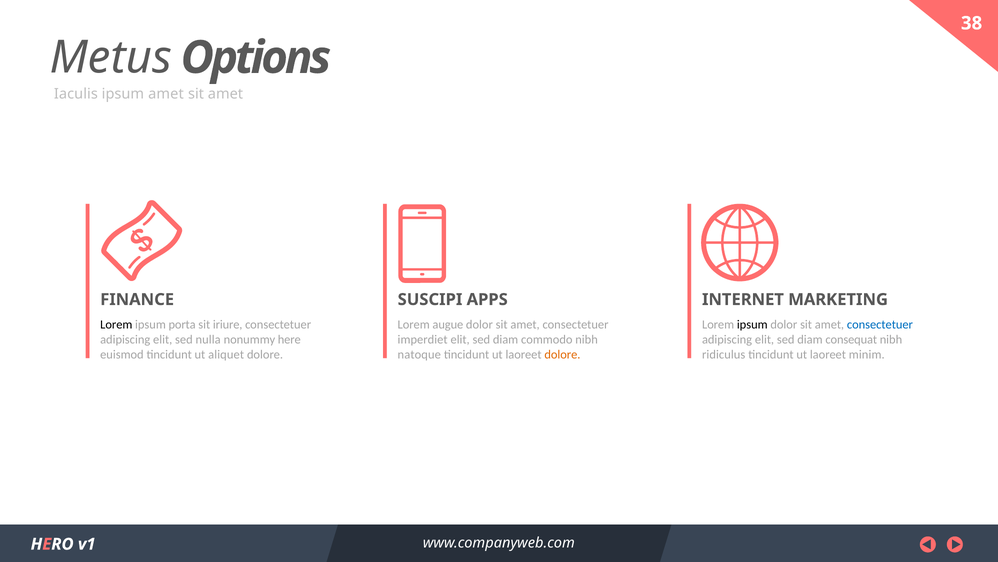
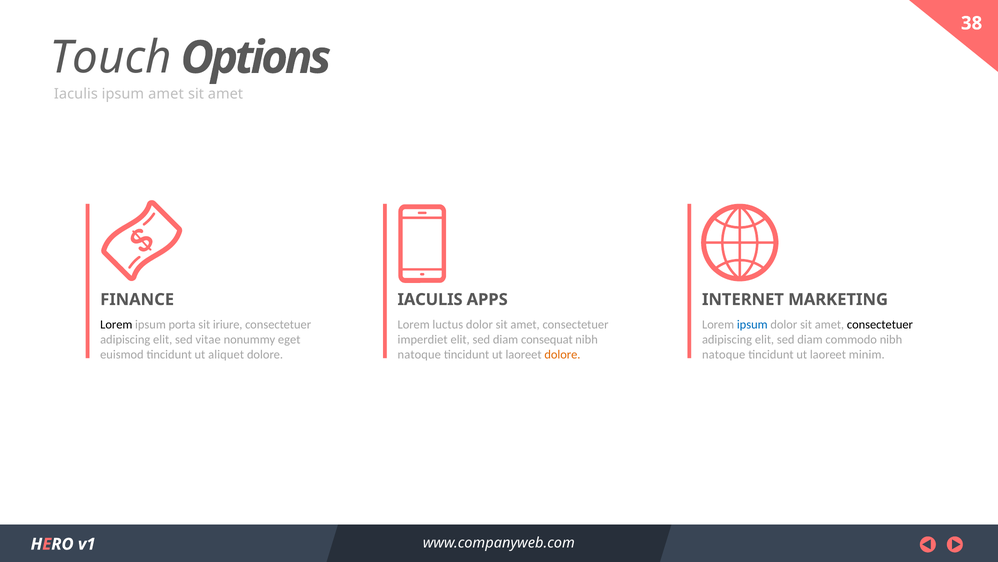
Metus: Metus -> Touch
SUSCIPI at (430, 299): SUSCIPI -> IACULIS
augue: augue -> luctus
ipsum at (752, 324) colour: black -> blue
consectetuer at (880, 324) colour: blue -> black
nulla: nulla -> vitae
here: here -> eget
commodo: commodo -> consequat
consequat: consequat -> commodo
ridiculus at (724, 354): ridiculus -> natoque
